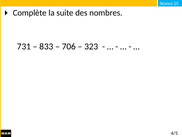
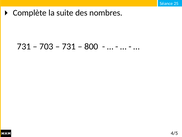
833: 833 -> 703
706 at (69, 46): 706 -> 731
323: 323 -> 800
